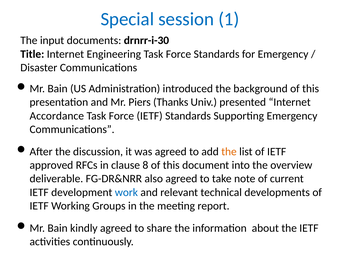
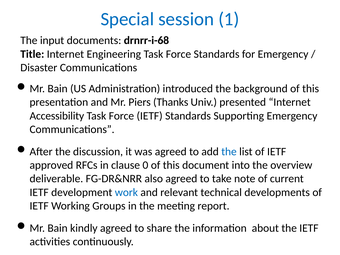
drnrr-i-30: drnrr-i-30 -> drnrr-i-68
Accordance: Accordance -> Accessibility
the at (229, 152) colour: orange -> blue
8: 8 -> 0
